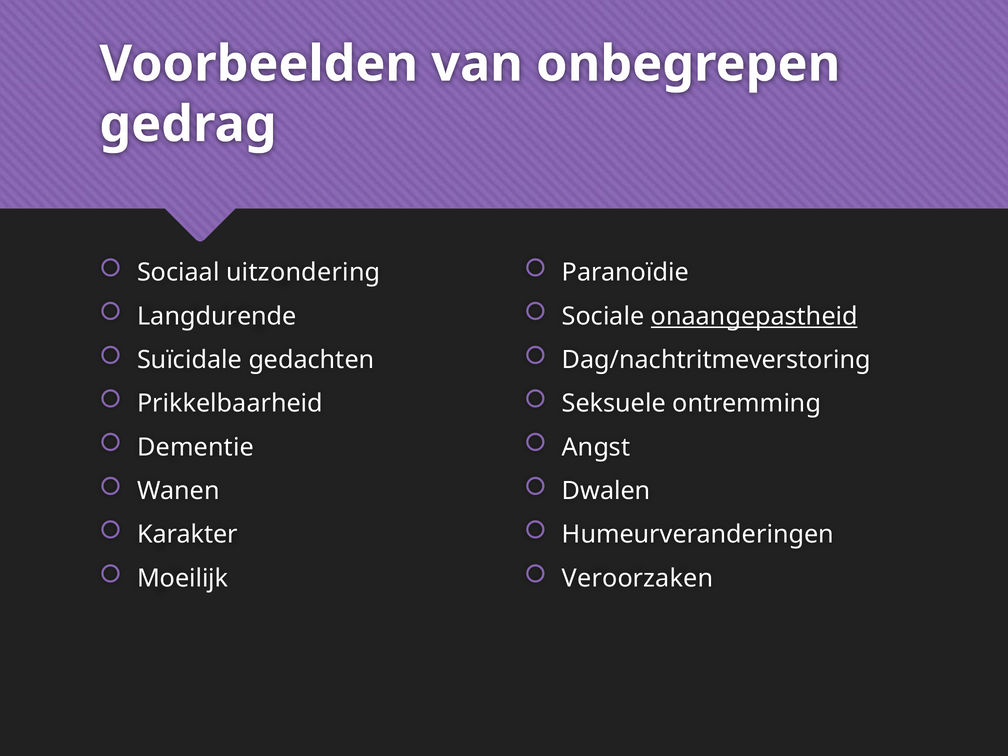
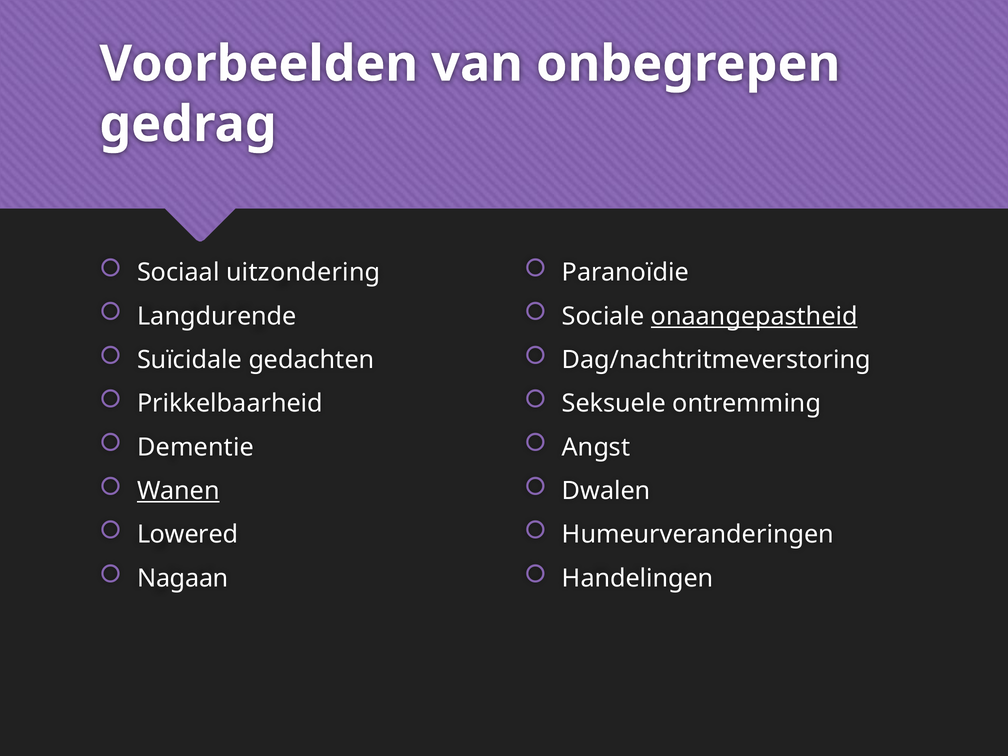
Wanen underline: none -> present
Karakter: Karakter -> Lowered
Moeilijk: Moeilijk -> Nagaan
Veroorzaken: Veroorzaken -> Handelingen
